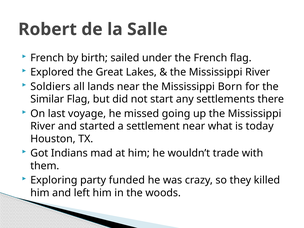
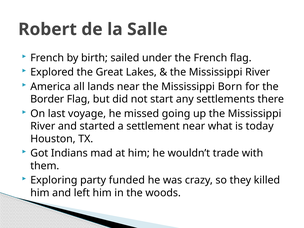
Soldiers: Soldiers -> America
Similar: Similar -> Border
